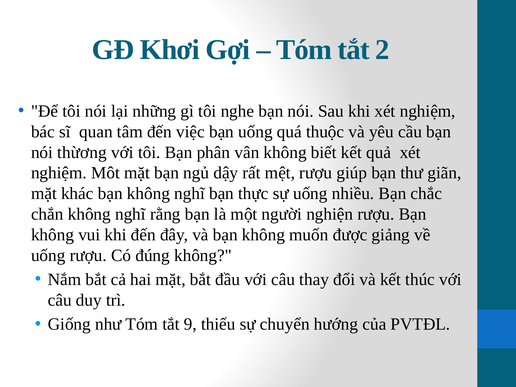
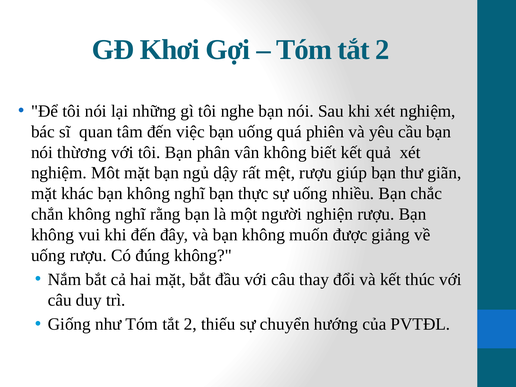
thuộc: thuộc -> phiên
như Tóm tắt 9: 9 -> 2
